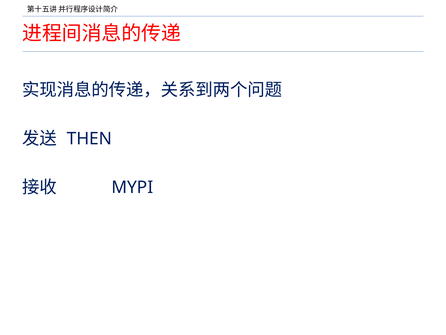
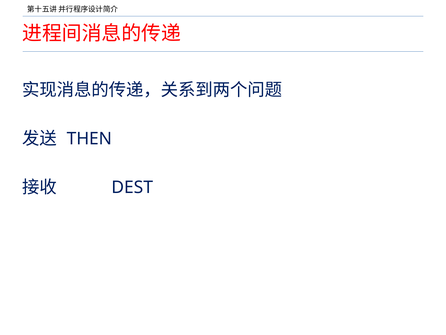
MYPI: MYPI -> DEST
